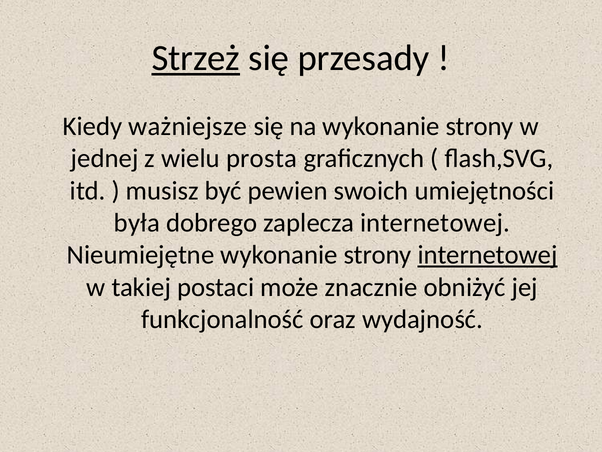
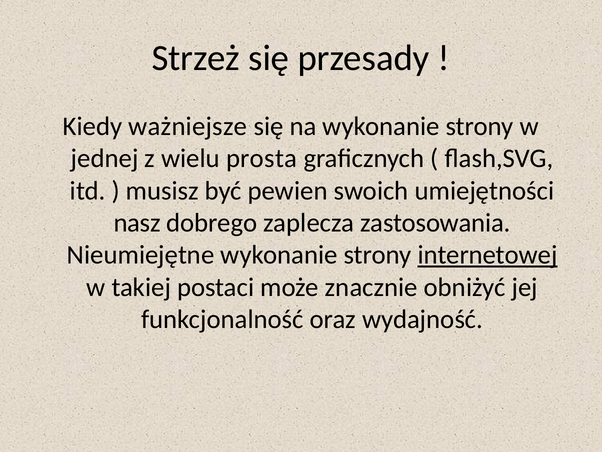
Strzeż underline: present -> none
była: była -> nasz
zaplecza internetowej: internetowej -> zastosowania
